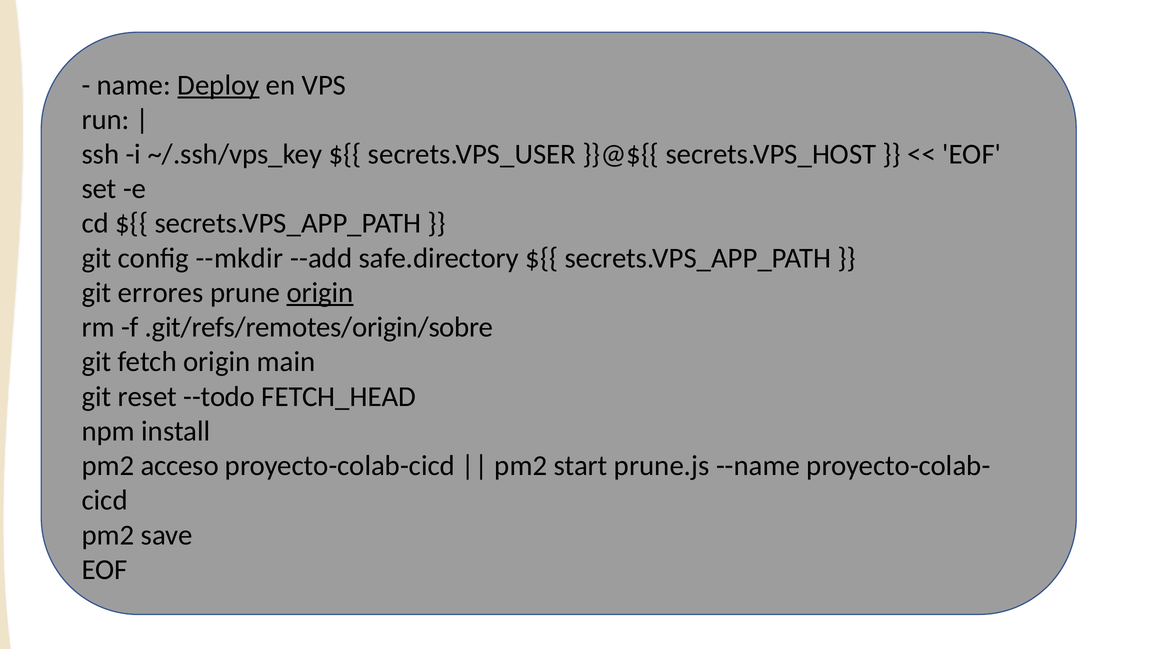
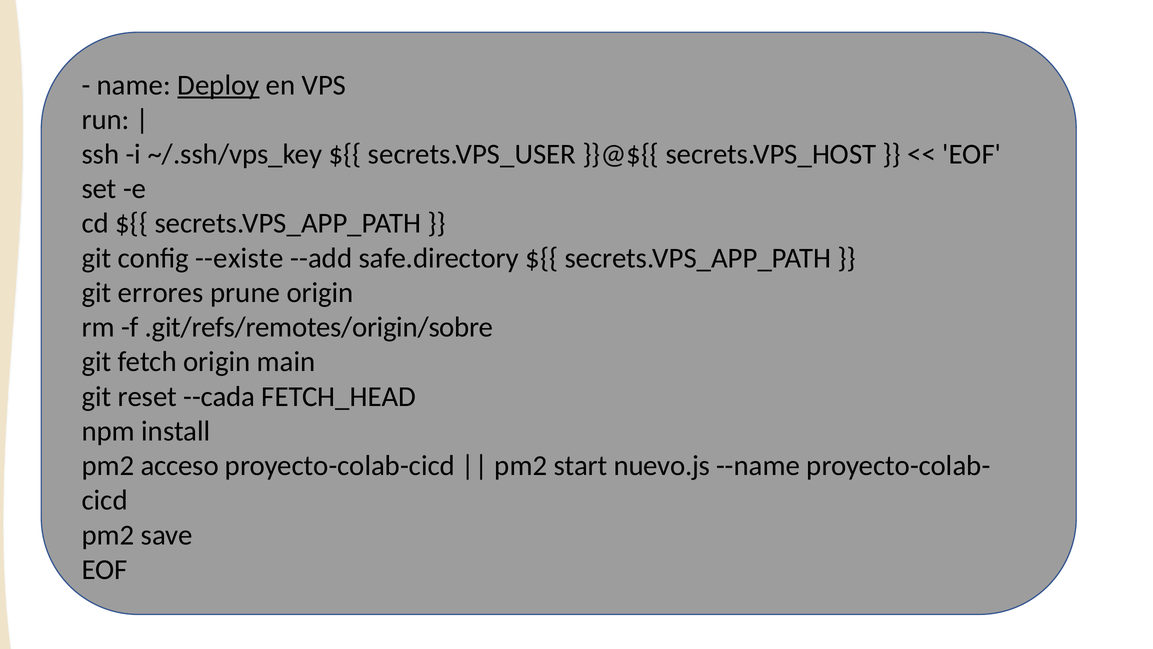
--mkdir: --mkdir -> --existe
origin at (320, 292) underline: present -> none
--todo: --todo -> --cada
prune.js: prune.js -> nuevo.js
